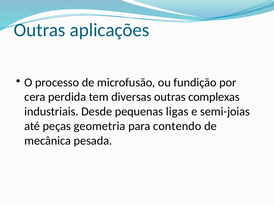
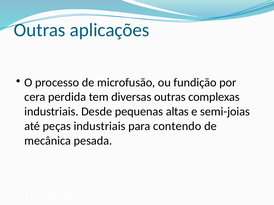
ligas: ligas -> altas
peças geometria: geometria -> industriais
